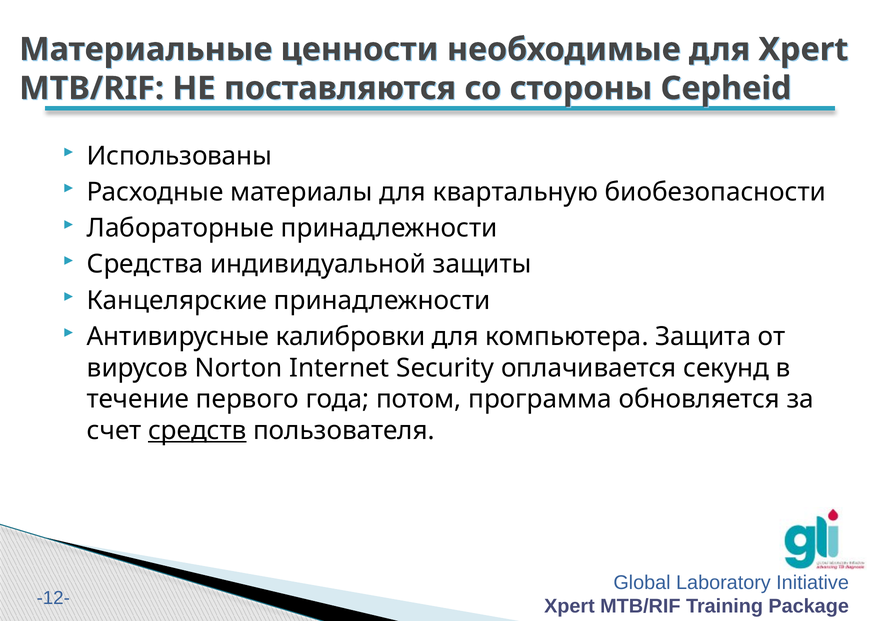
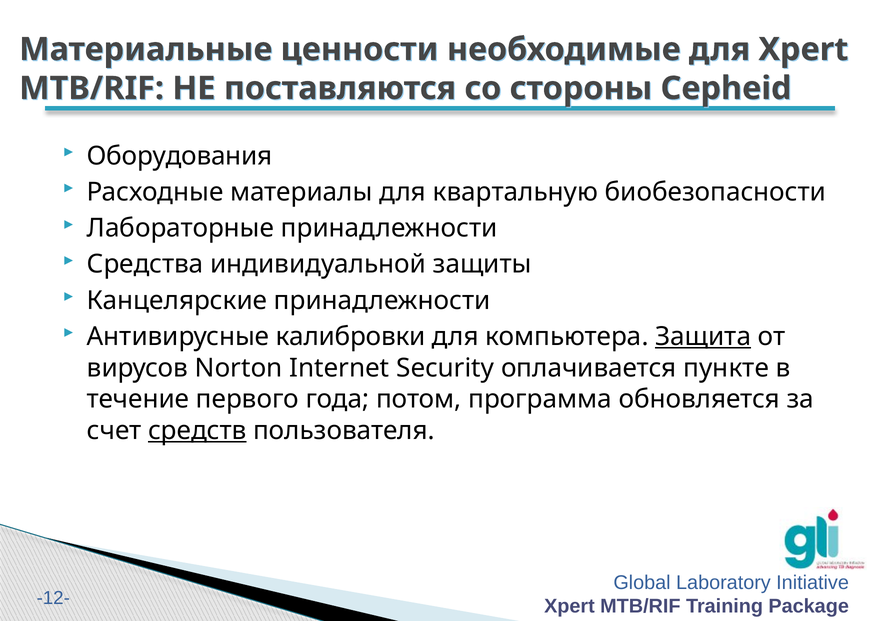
Использованы: Использованы -> Оборудования
Защита underline: none -> present
секунд: секунд -> пункте
